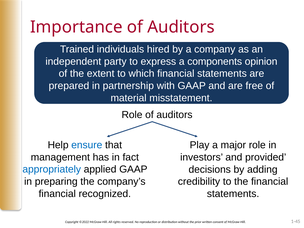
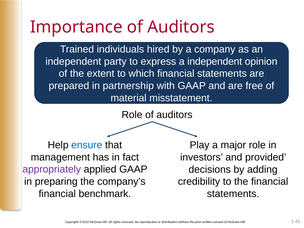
a components: components -> independent
appropriately colour: blue -> purple
recognized: recognized -> benchmark
